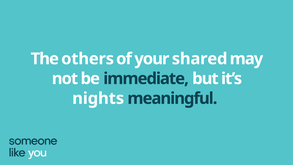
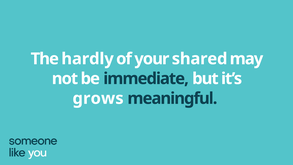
others: others -> hardly
nights: nights -> grows
